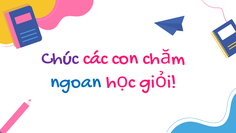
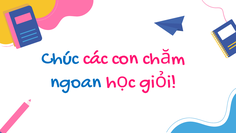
Chúc colour: purple -> blue
